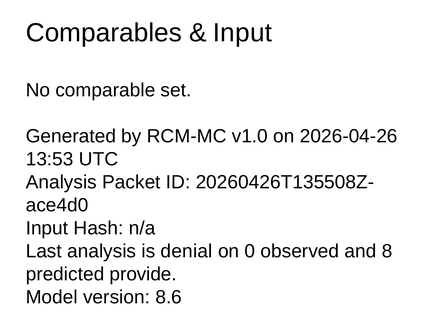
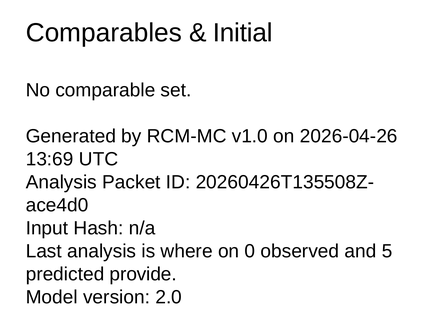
Input at (242, 33): Input -> Initial
13:53: 13:53 -> 13:69
denial: denial -> where
8: 8 -> 5
8.6: 8.6 -> 2.0
